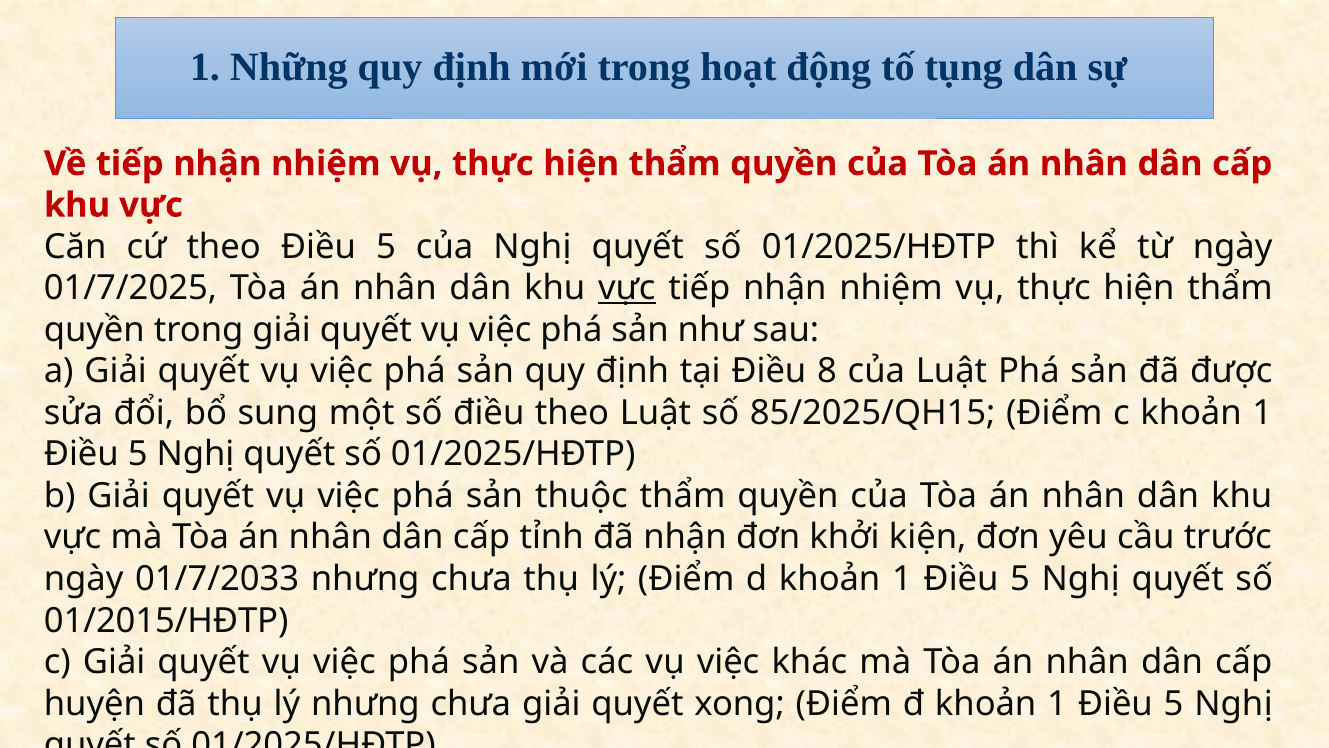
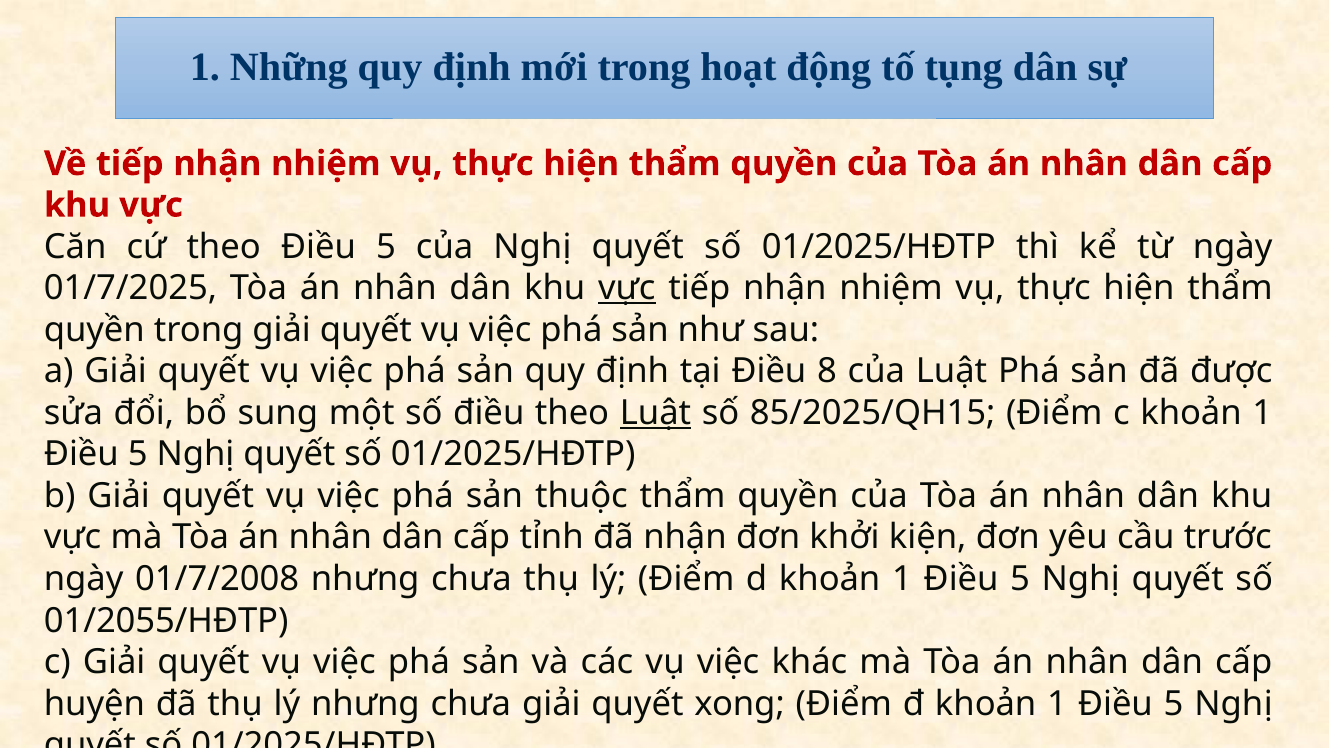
Luật at (655, 413) underline: none -> present
01/7/2033: 01/7/2033 -> 01/7/2008
01/2015/HĐTP: 01/2015/HĐTP -> 01/2055/HĐTP
